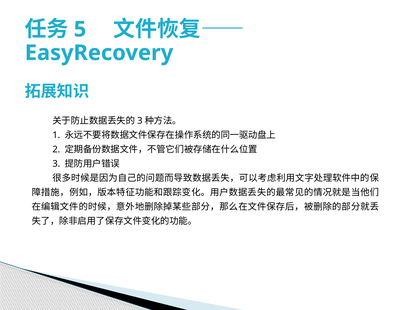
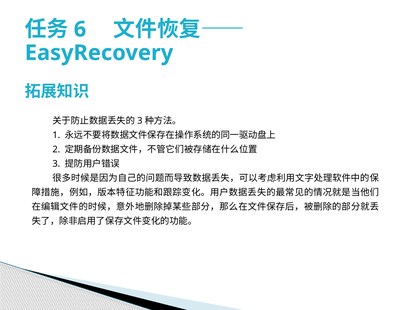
5: 5 -> 6
